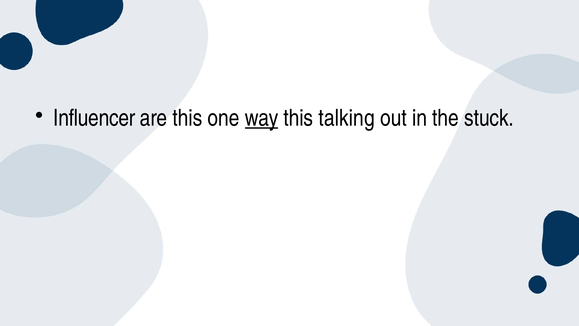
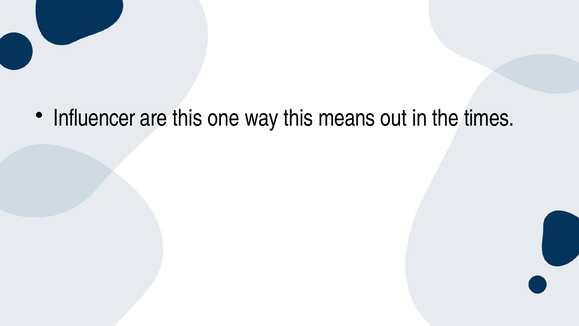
way underline: present -> none
talking: talking -> means
stuck: stuck -> times
